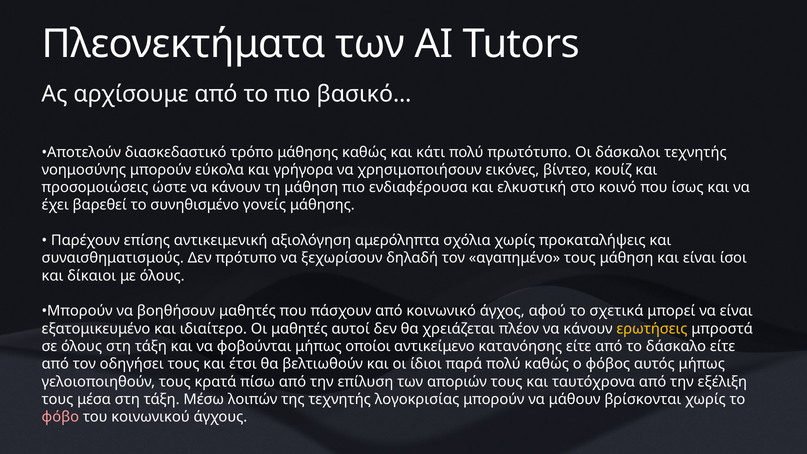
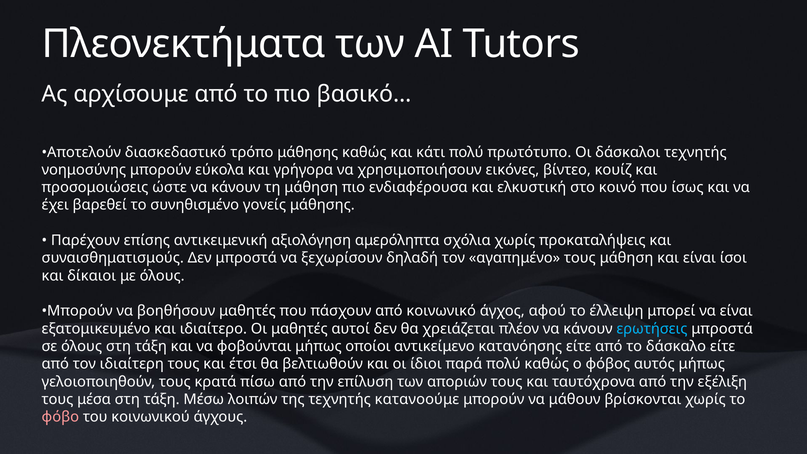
Δεν πρότυπο: πρότυπο -> μπροστά
σχετικά: σχετικά -> έλλειψη
ερωτήσεις colour: yellow -> light blue
οδηγήσει: οδηγήσει -> ιδιαίτερη
λογοκρισίας: λογοκρισίας -> κατανοούμε
